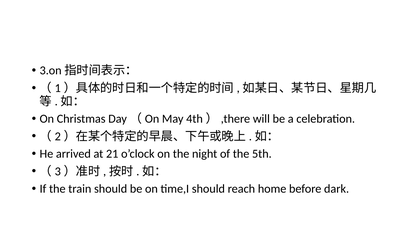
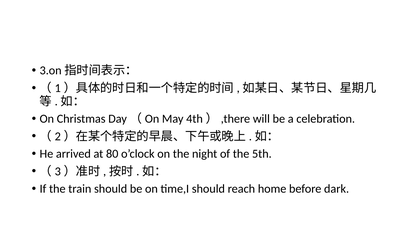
21: 21 -> 80
